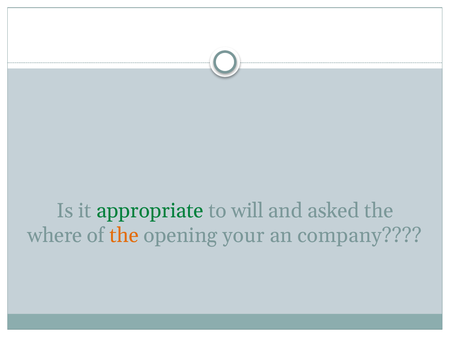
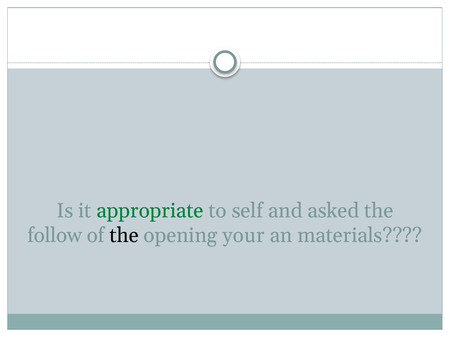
will: will -> self
where: where -> follow
the at (124, 236) colour: orange -> black
company: company -> materials
